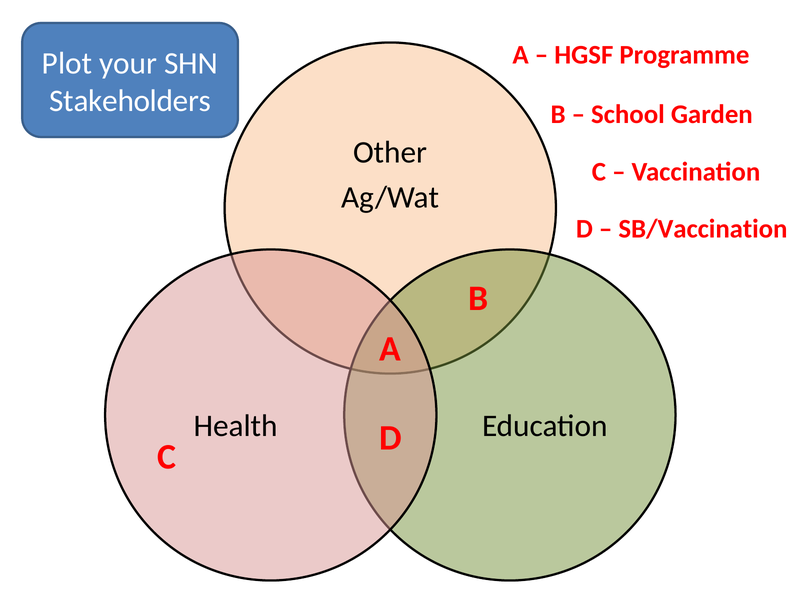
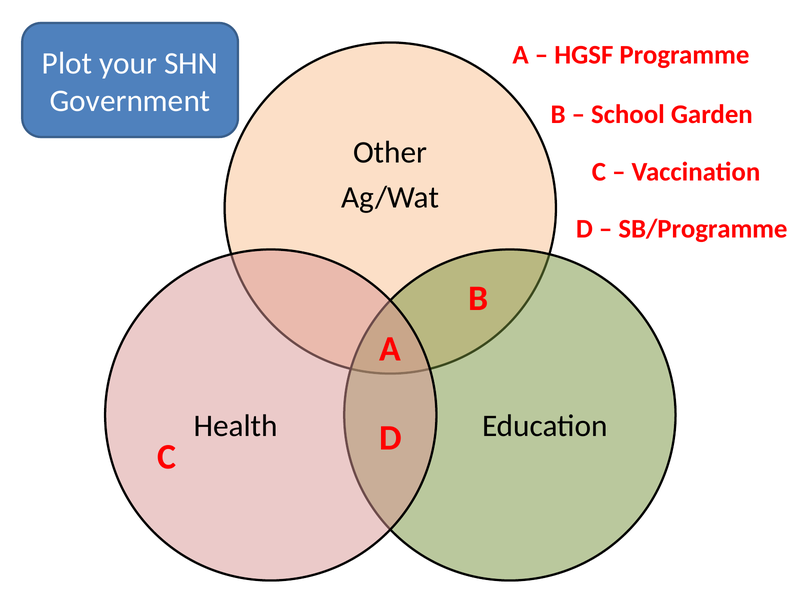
Stakeholders: Stakeholders -> Government
SB/Vaccination: SB/Vaccination -> SB/Programme
